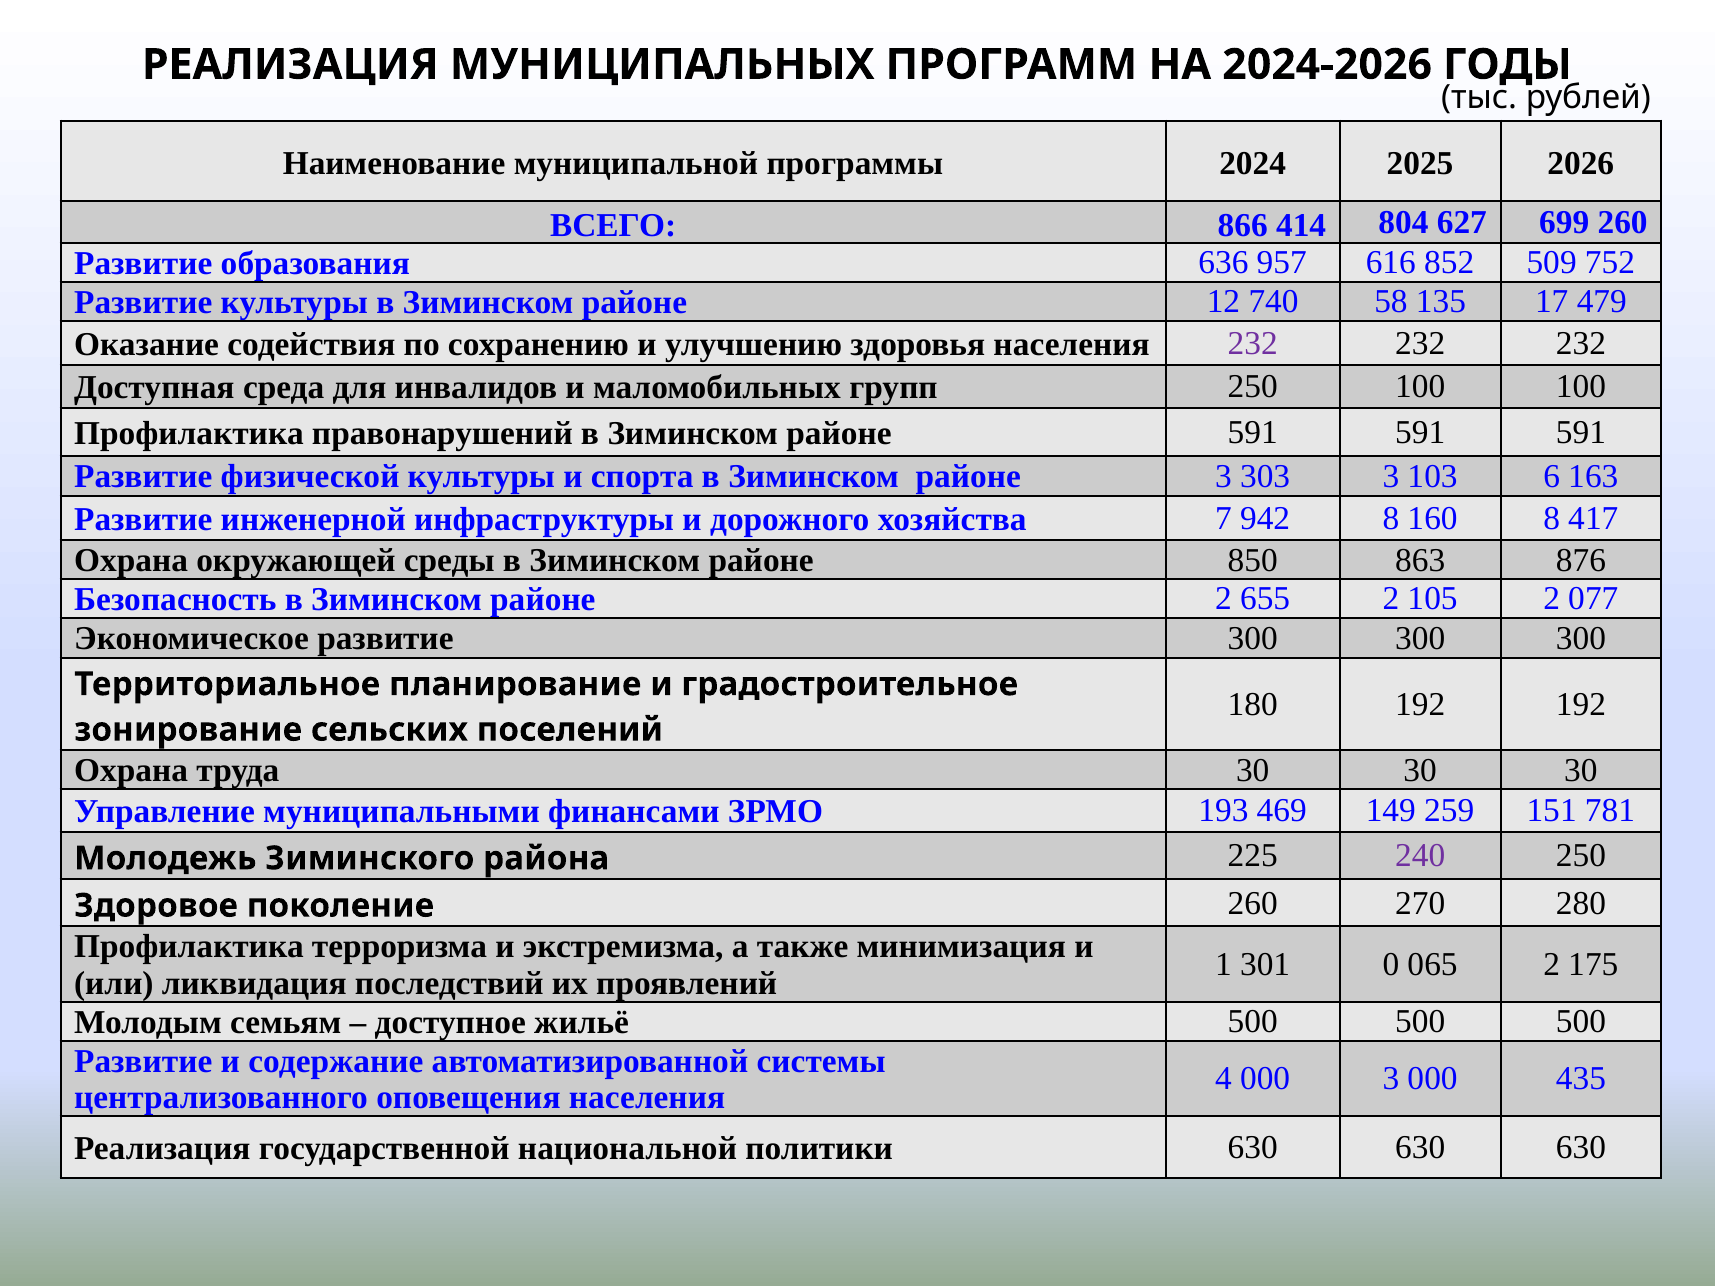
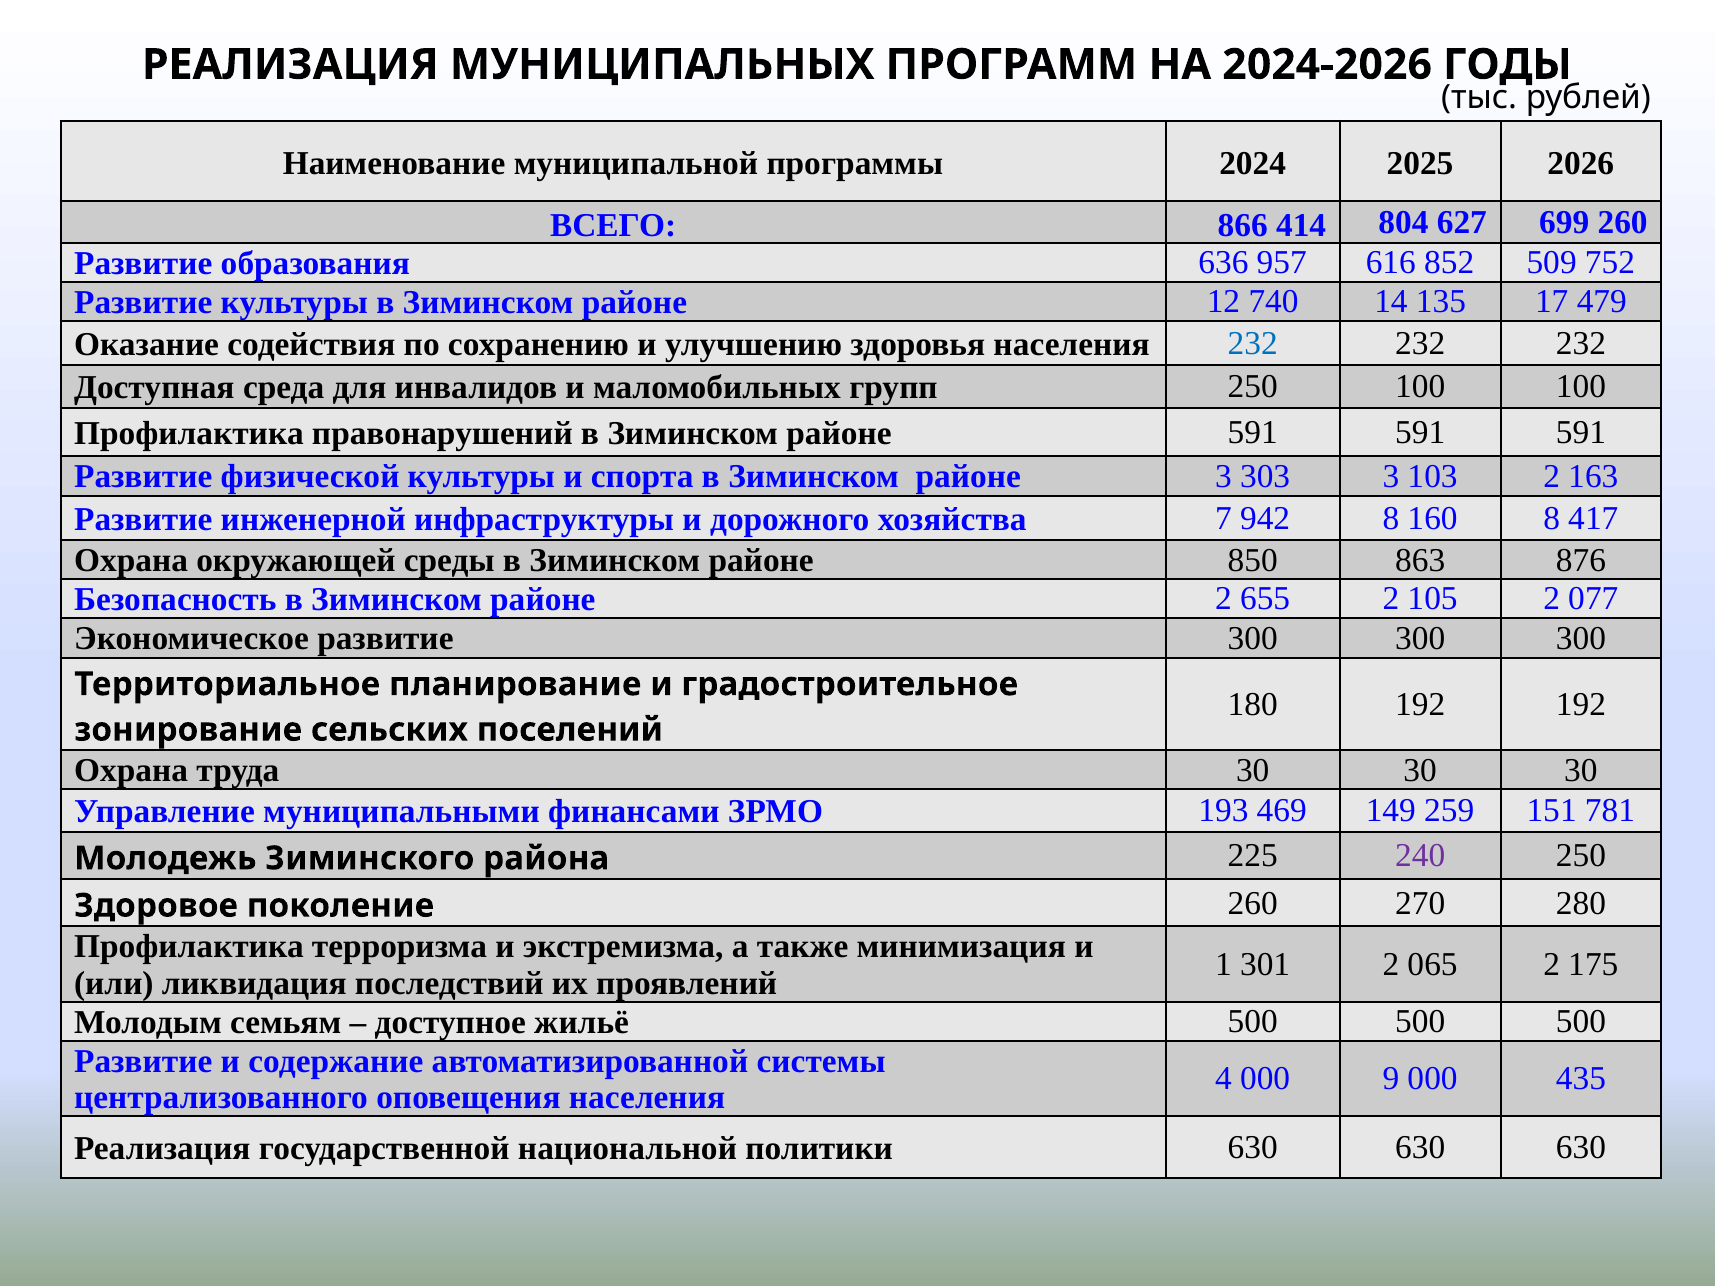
58: 58 -> 14
232 at (1253, 343) colour: purple -> blue
103 6: 6 -> 2
301 0: 0 -> 2
000 3: 3 -> 9
